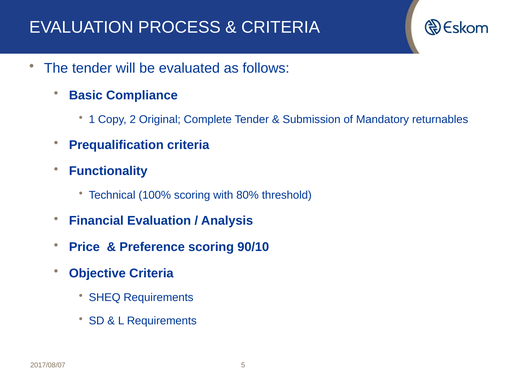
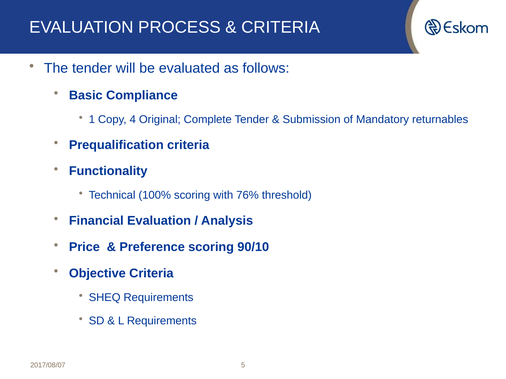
2: 2 -> 4
80%: 80% -> 76%
